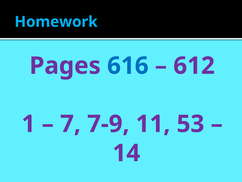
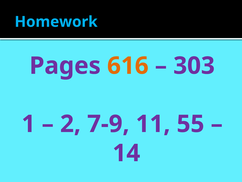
616 colour: blue -> orange
612: 612 -> 303
7: 7 -> 2
53: 53 -> 55
